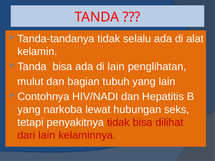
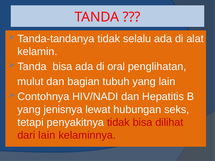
di lain: lain -> oral
narkoba: narkoba -> jenisnya
